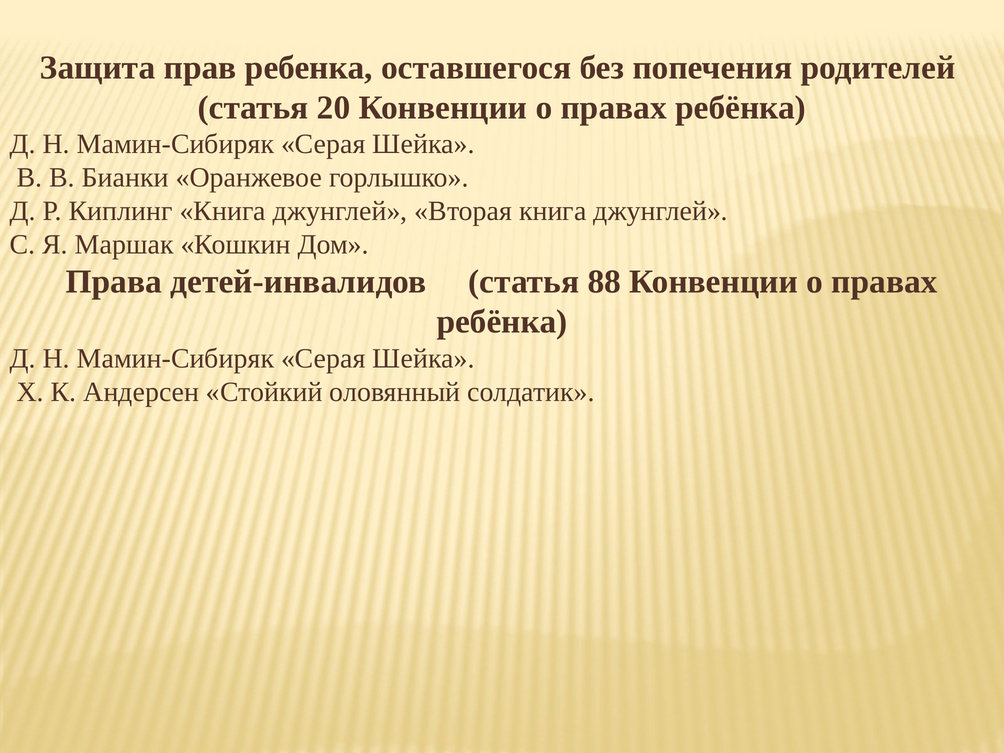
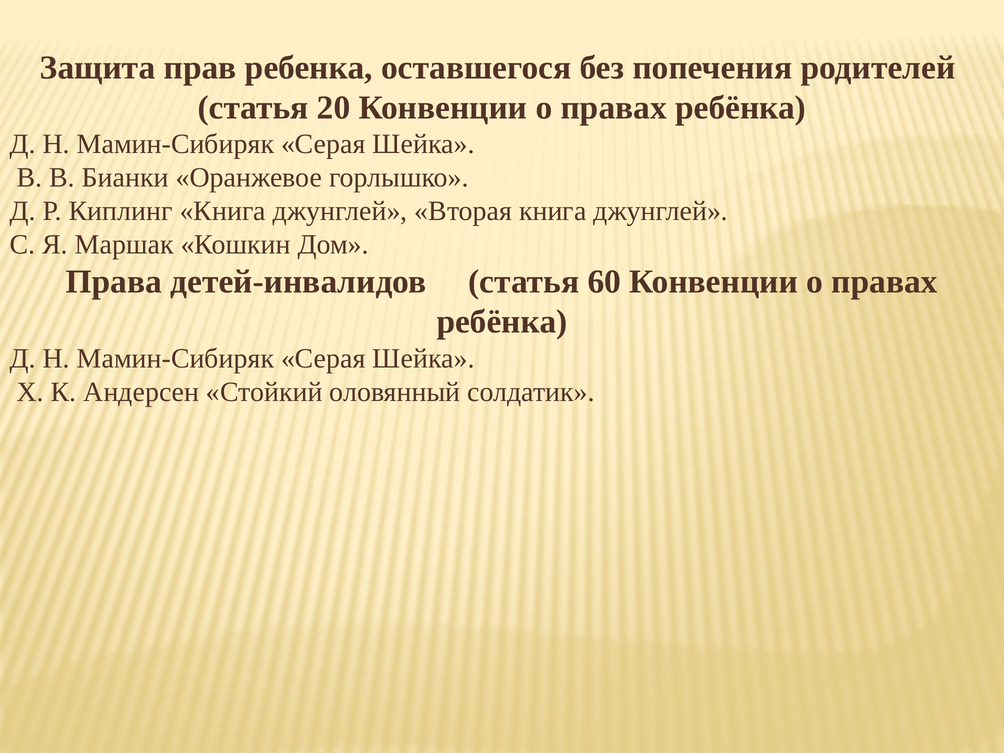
88: 88 -> 60
